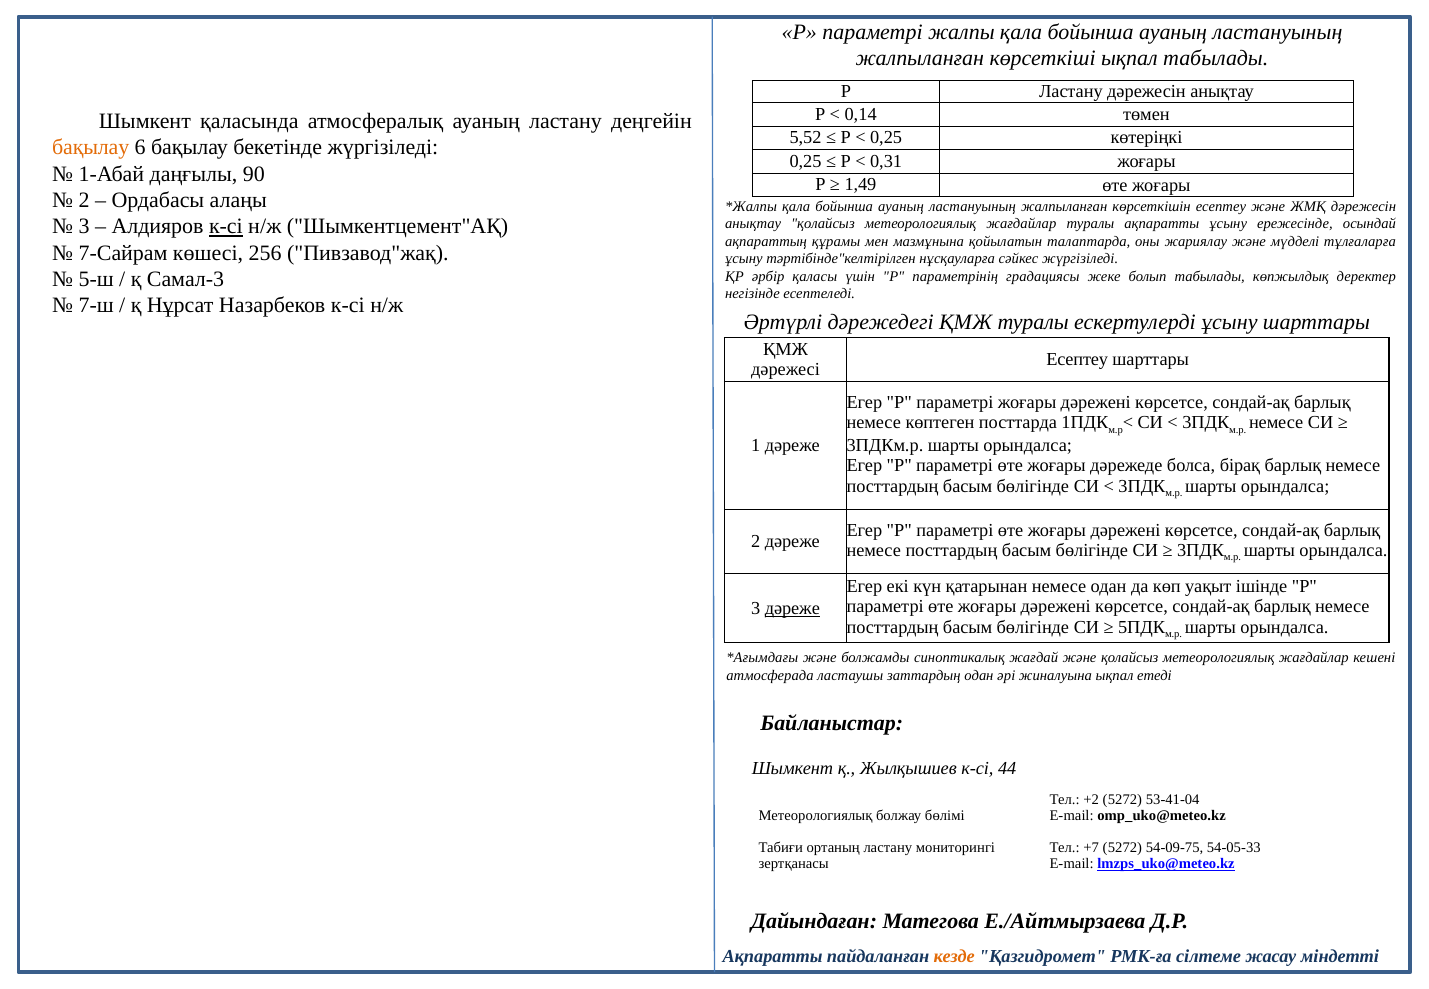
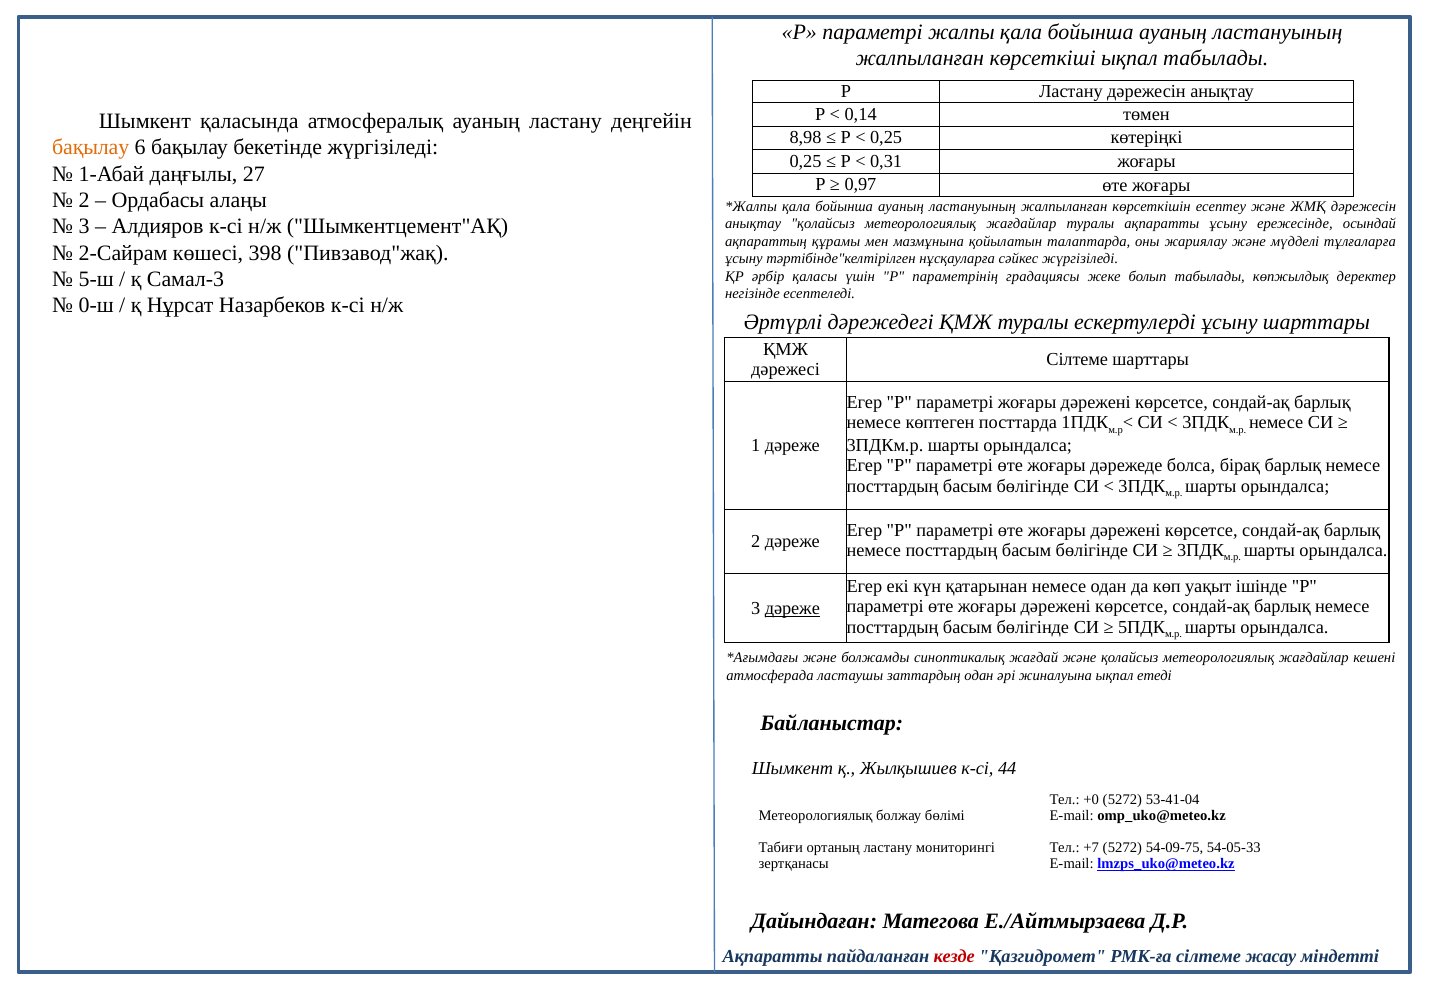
5,52: 5,52 -> 8,98
90: 90 -> 27
1,49: 1,49 -> 0,97
к-сі at (226, 227) underline: present -> none
7-Сайрам: 7-Сайрам -> 2-Сайрам
256: 256 -> 398
7-ш: 7-ш -> 0-ш
Есептеу at (1077, 360): Есептеу -> Сілтеме
+2: +2 -> +0
кезде colour: orange -> red
